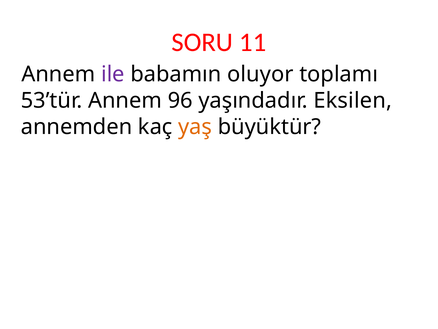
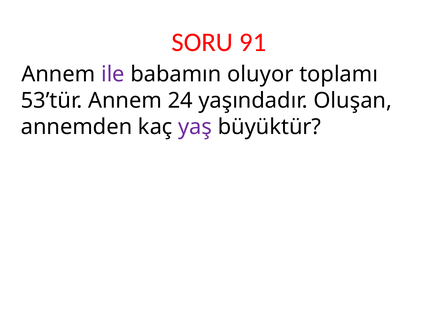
11: 11 -> 91
96: 96 -> 24
Eksilen: Eksilen -> Oluşan
yaş colour: orange -> purple
